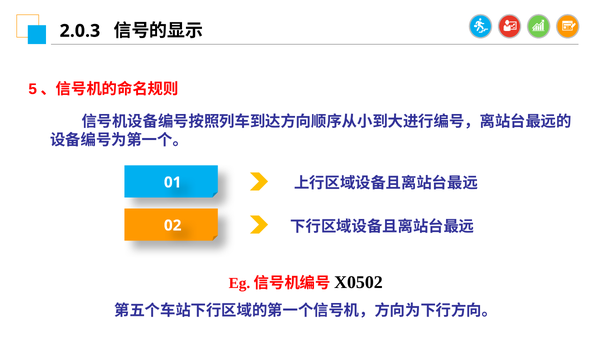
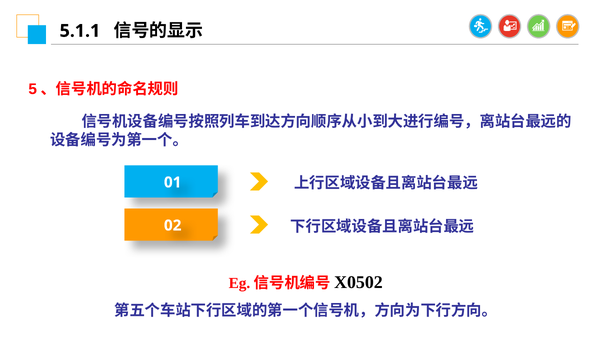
2.0.3: 2.0.3 -> 5.1.1
